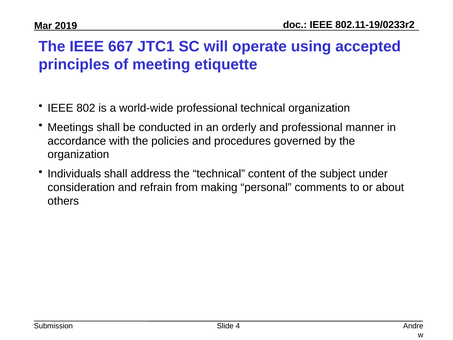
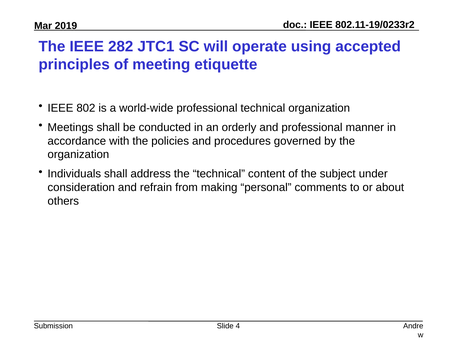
667: 667 -> 282
